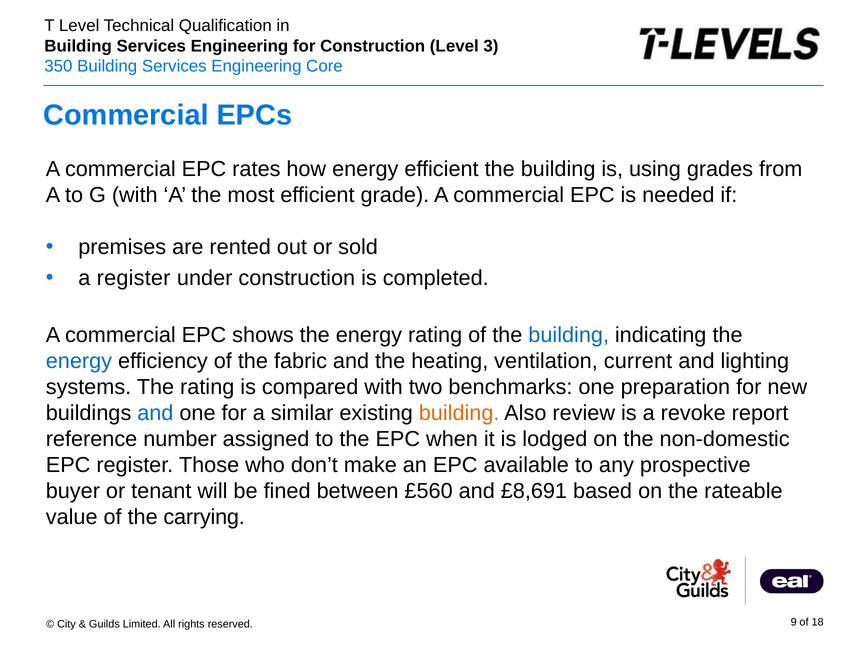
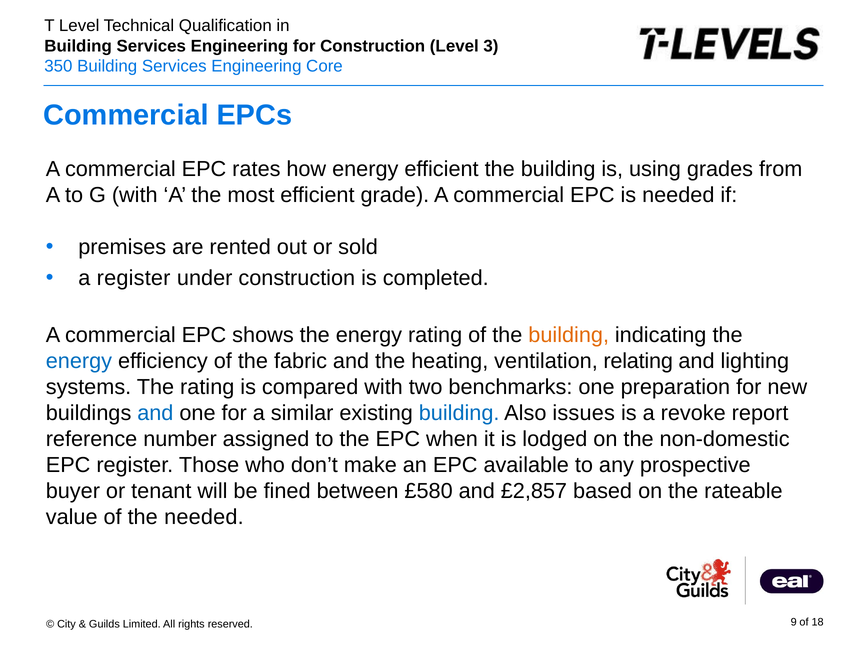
building at (569, 335) colour: blue -> orange
current: current -> relating
building at (459, 413) colour: orange -> blue
review: review -> issues
£560: £560 -> £580
£8,691: £8,691 -> £2,857
the carrying: carrying -> needed
